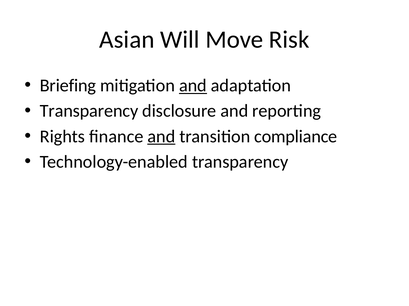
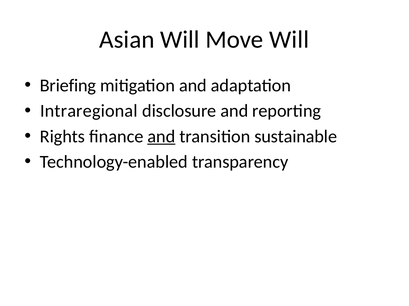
Move Risk: Risk -> Will
and at (193, 86) underline: present -> none
Transparency at (89, 111): Transparency -> Intraregional
compliance: compliance -> sustainable
